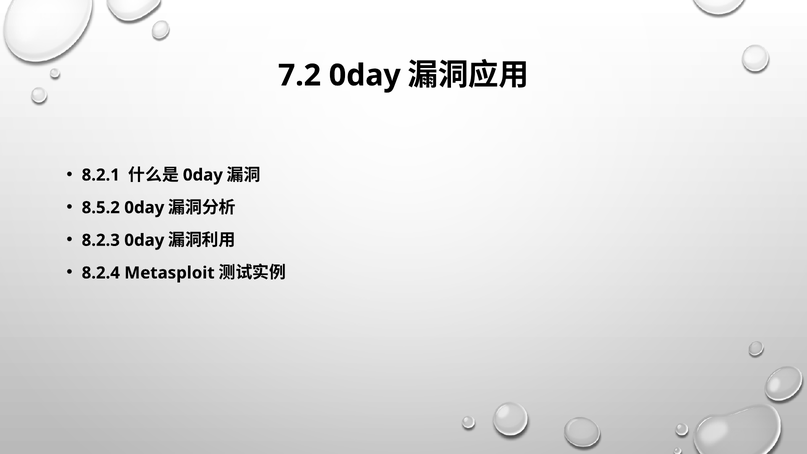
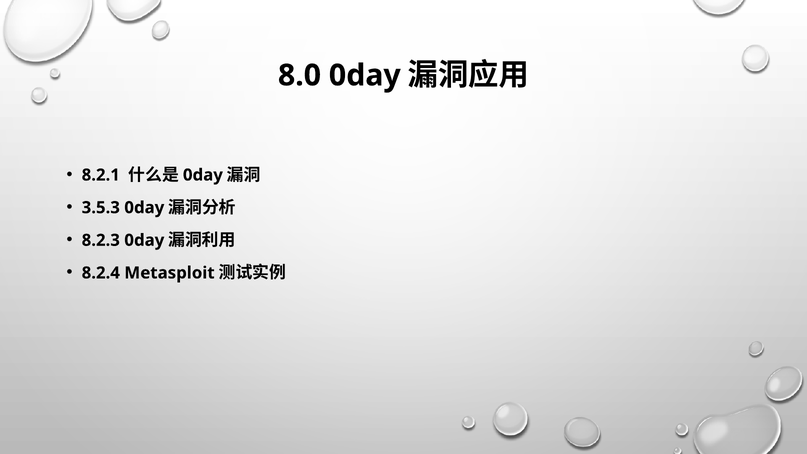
7.2: 7.2 -> 8.0
8.5.2: 8.5.2 -> 3.5.3
